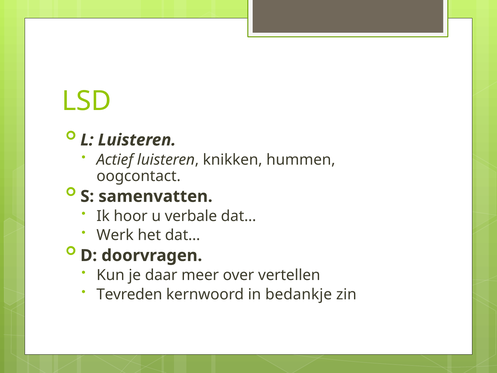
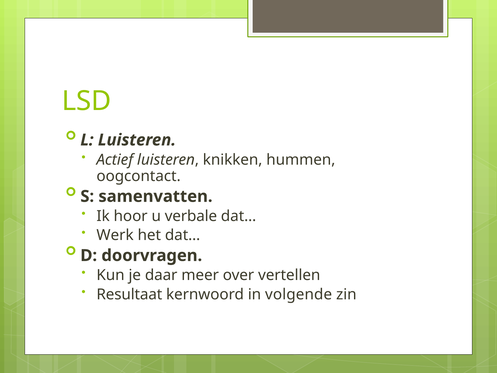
Tevreden: Tevreden -> Resultaat
bedankje: bedankje -> volgende
